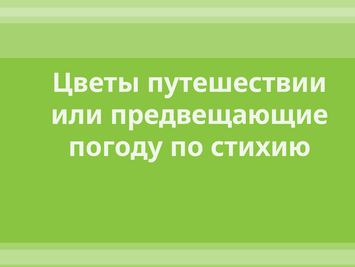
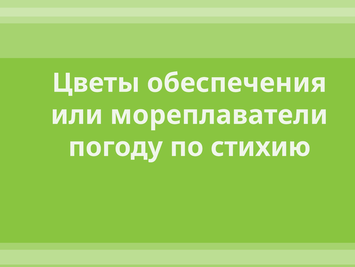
путешествии: путешествии -> обеспечения
предвещающие: предвещающие -> мореплаватели
